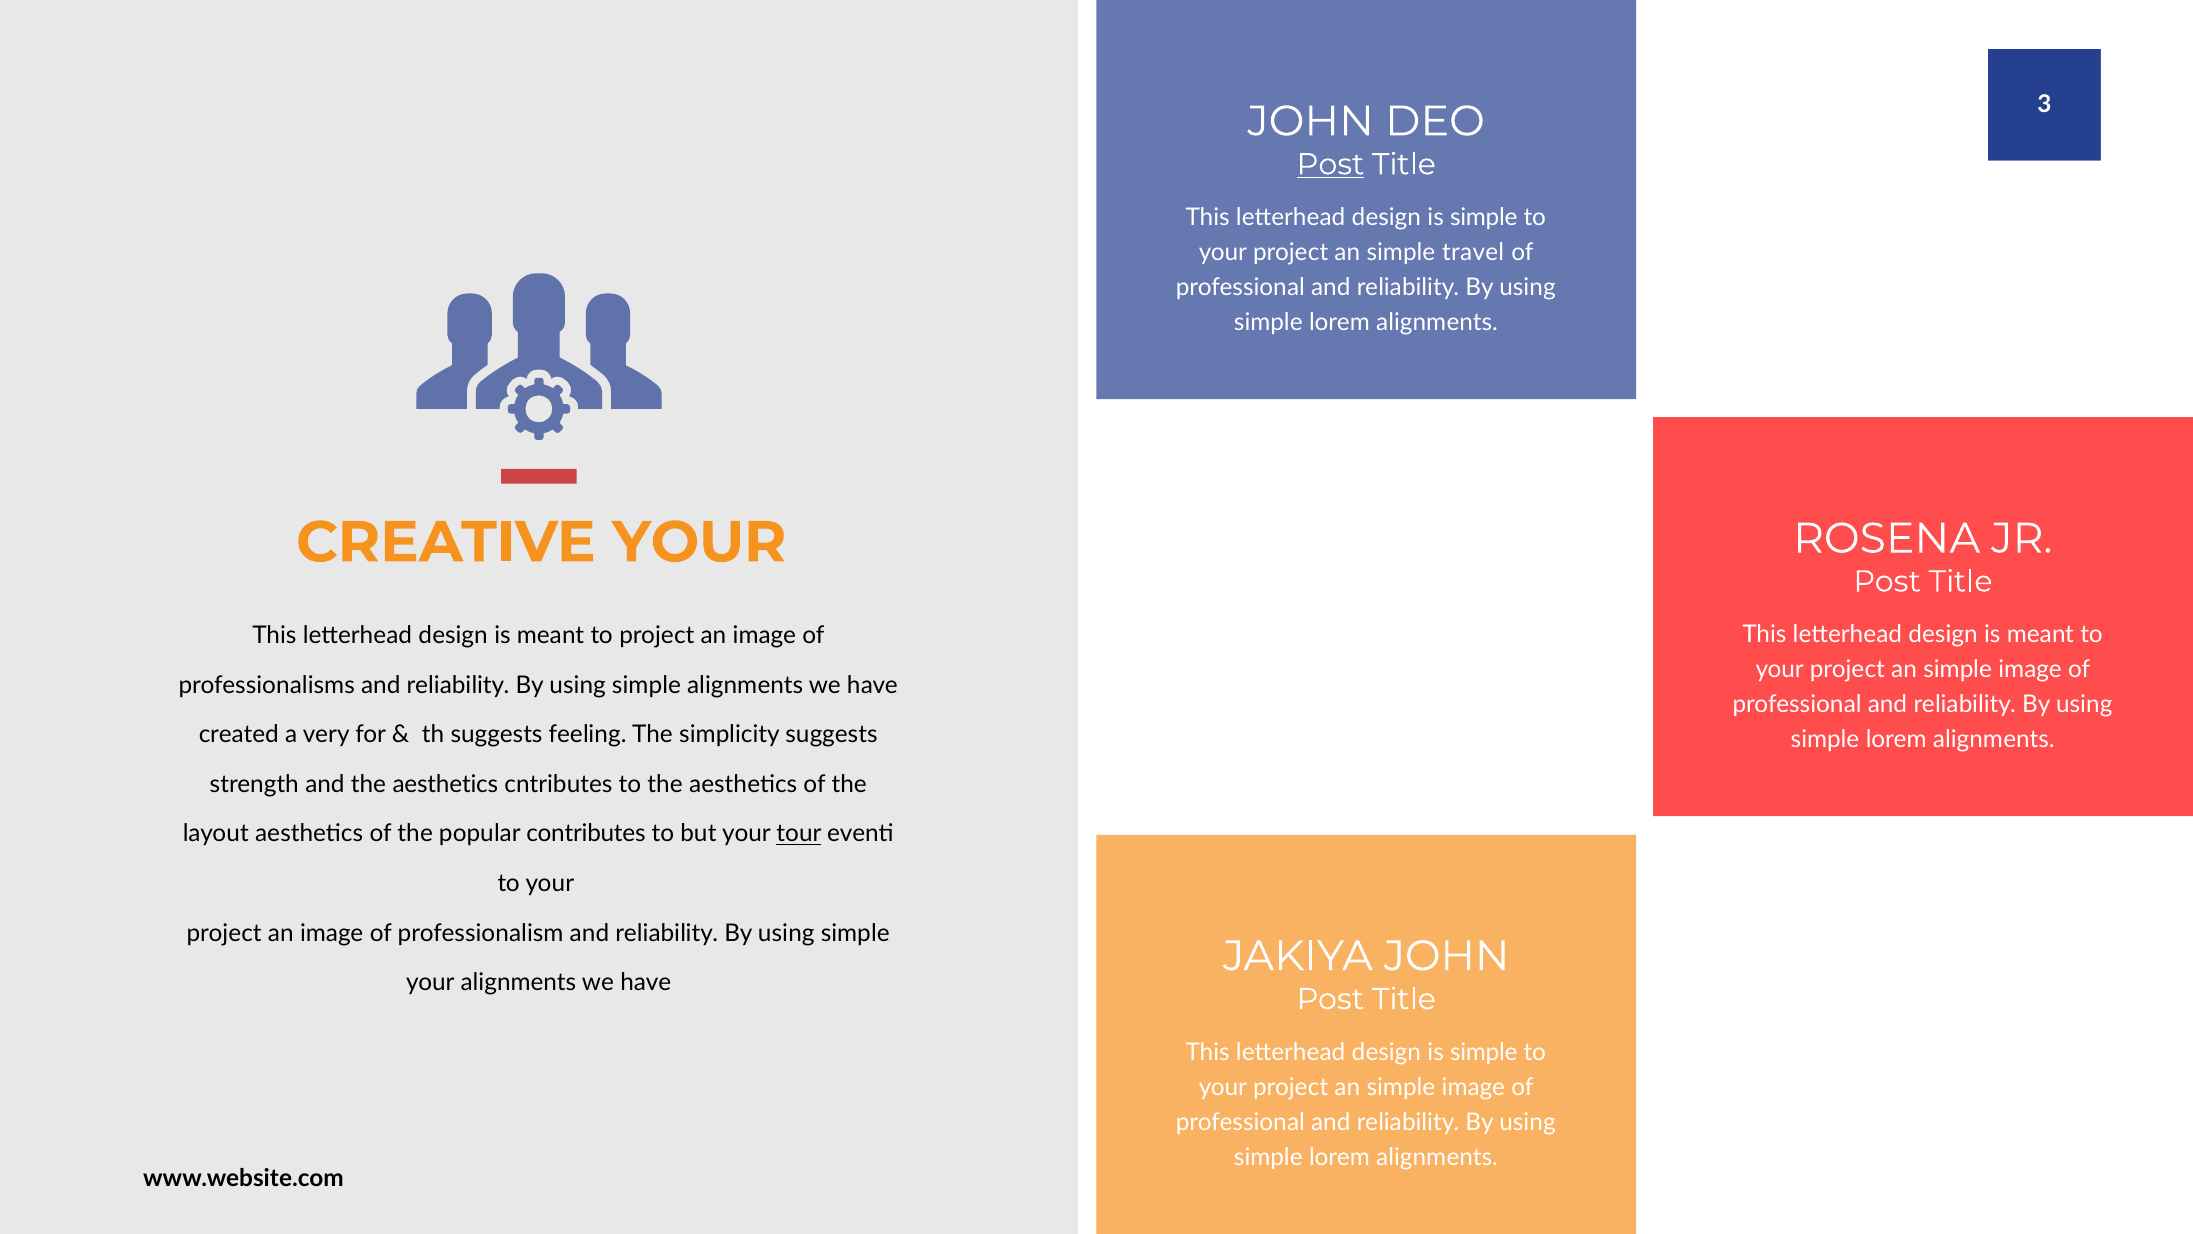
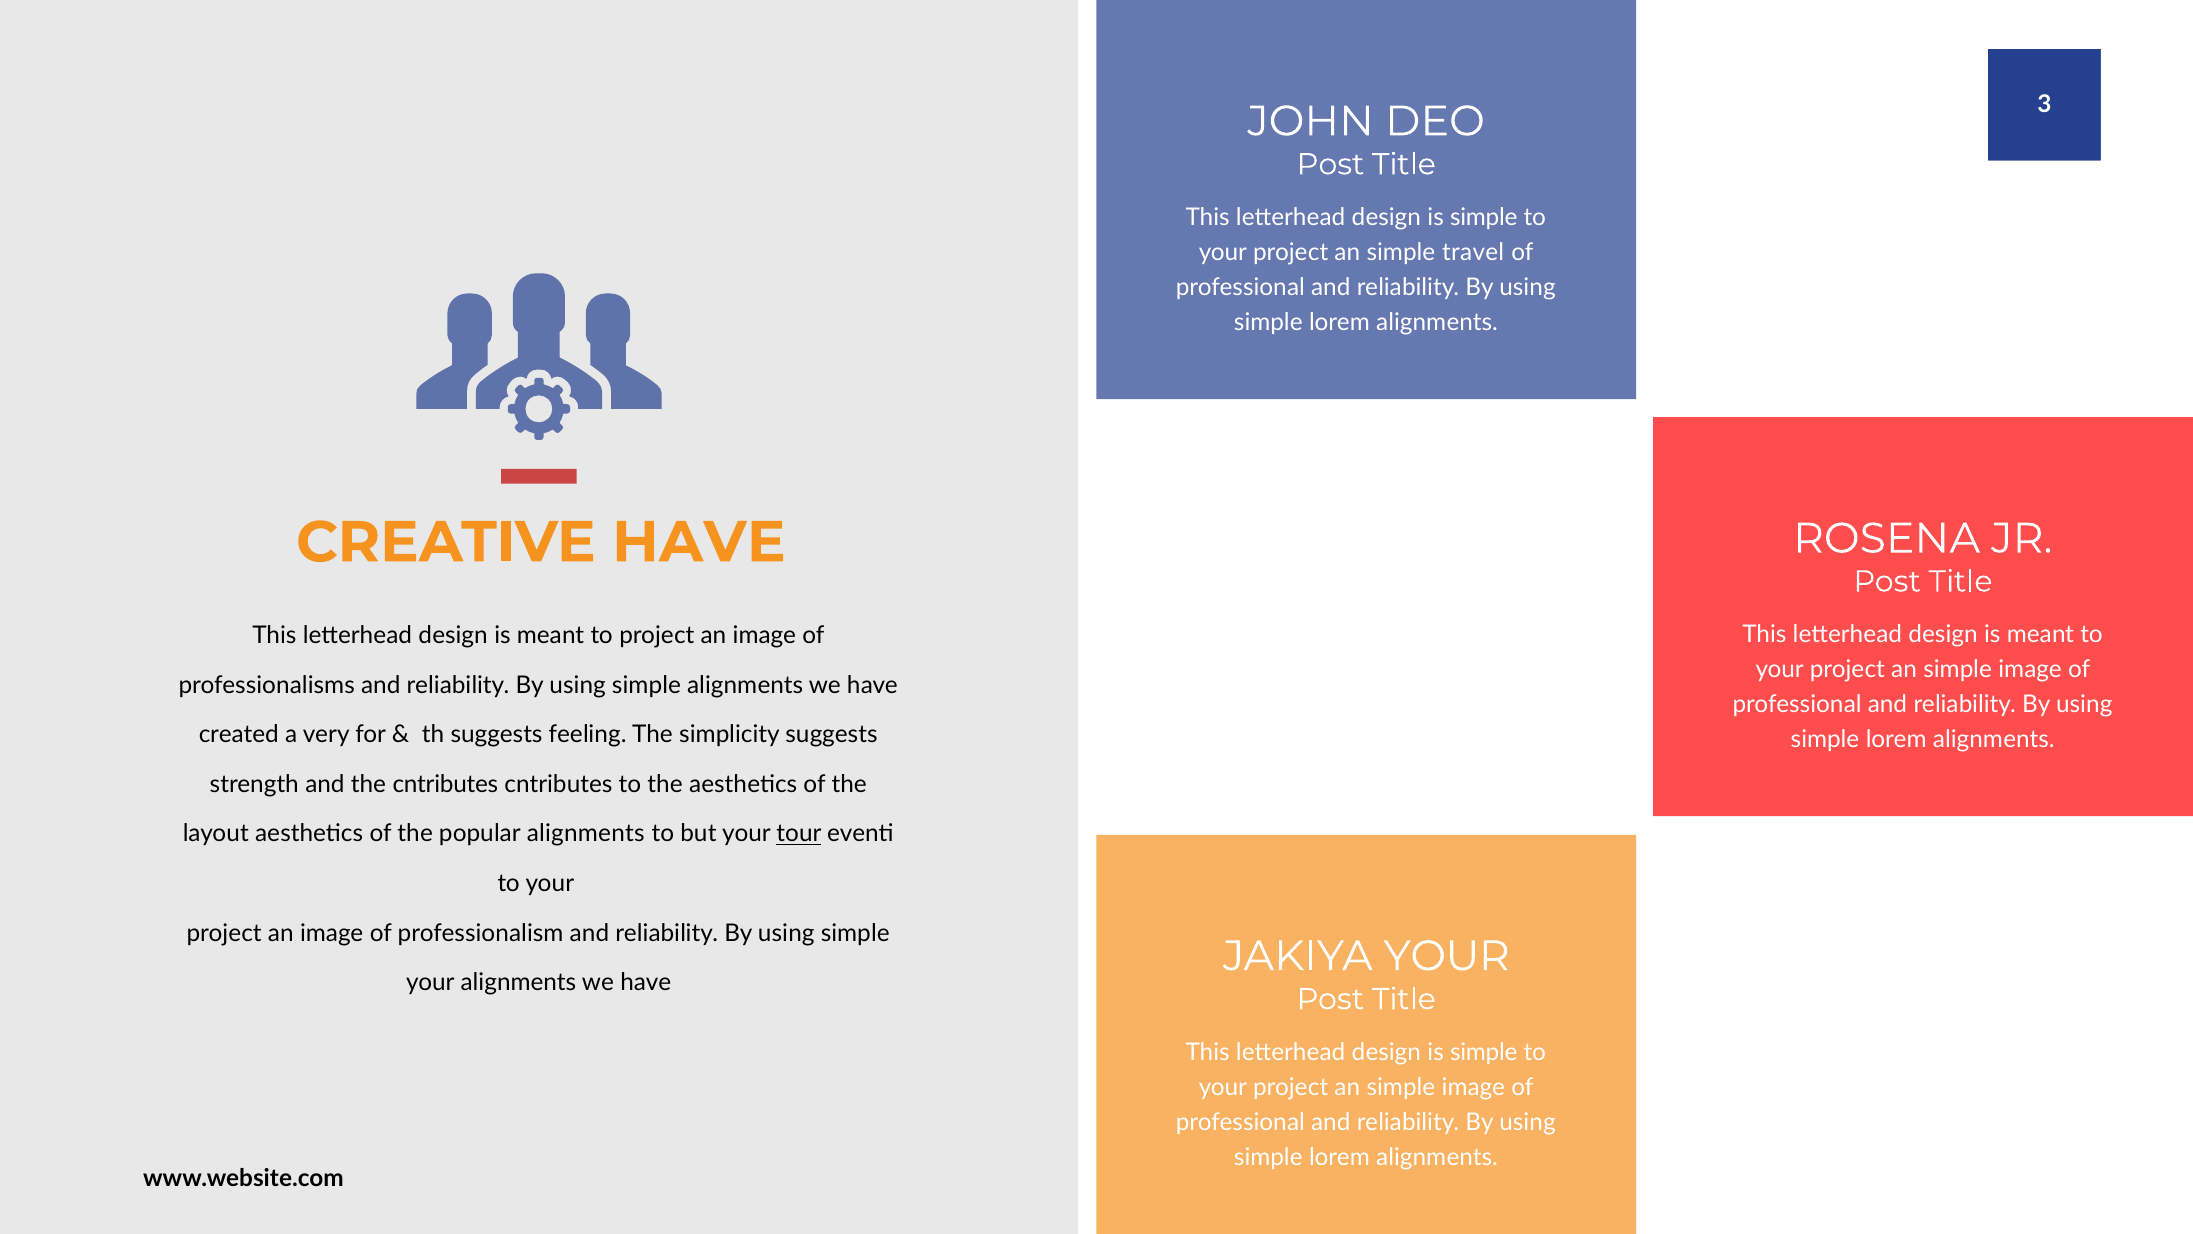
Post at (1330, 164) underline: present -> none
CREATIVE YOUR: YOUR -> HAVE
and the aesthetics: aesthetics -> cntributes
popular contributes: contributes -> alignments
JAKIYA JOHN: JOHN -> YOUR
